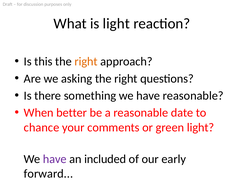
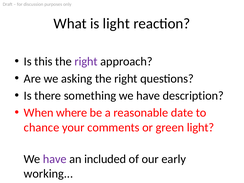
right at (86, 61) colour: orange -> purple
have reasonable: reasonable -> description
better: better -> where
forward: forward -> working
